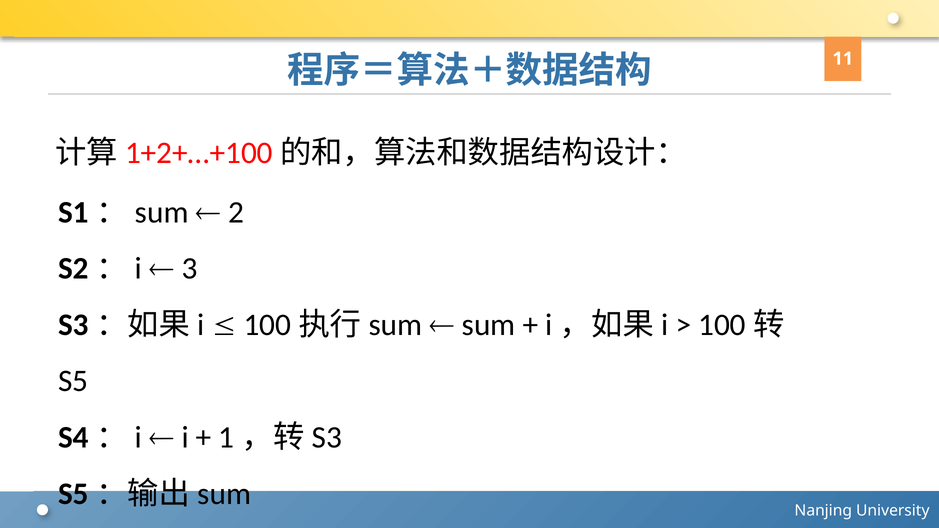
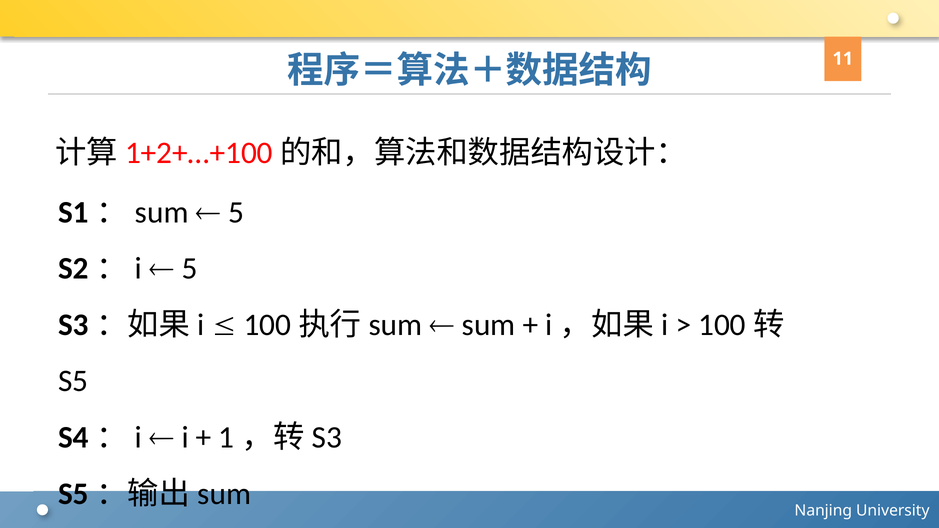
2 at (236, 212): 2 -> 5
3 at (189, 269): 3 -> 5
